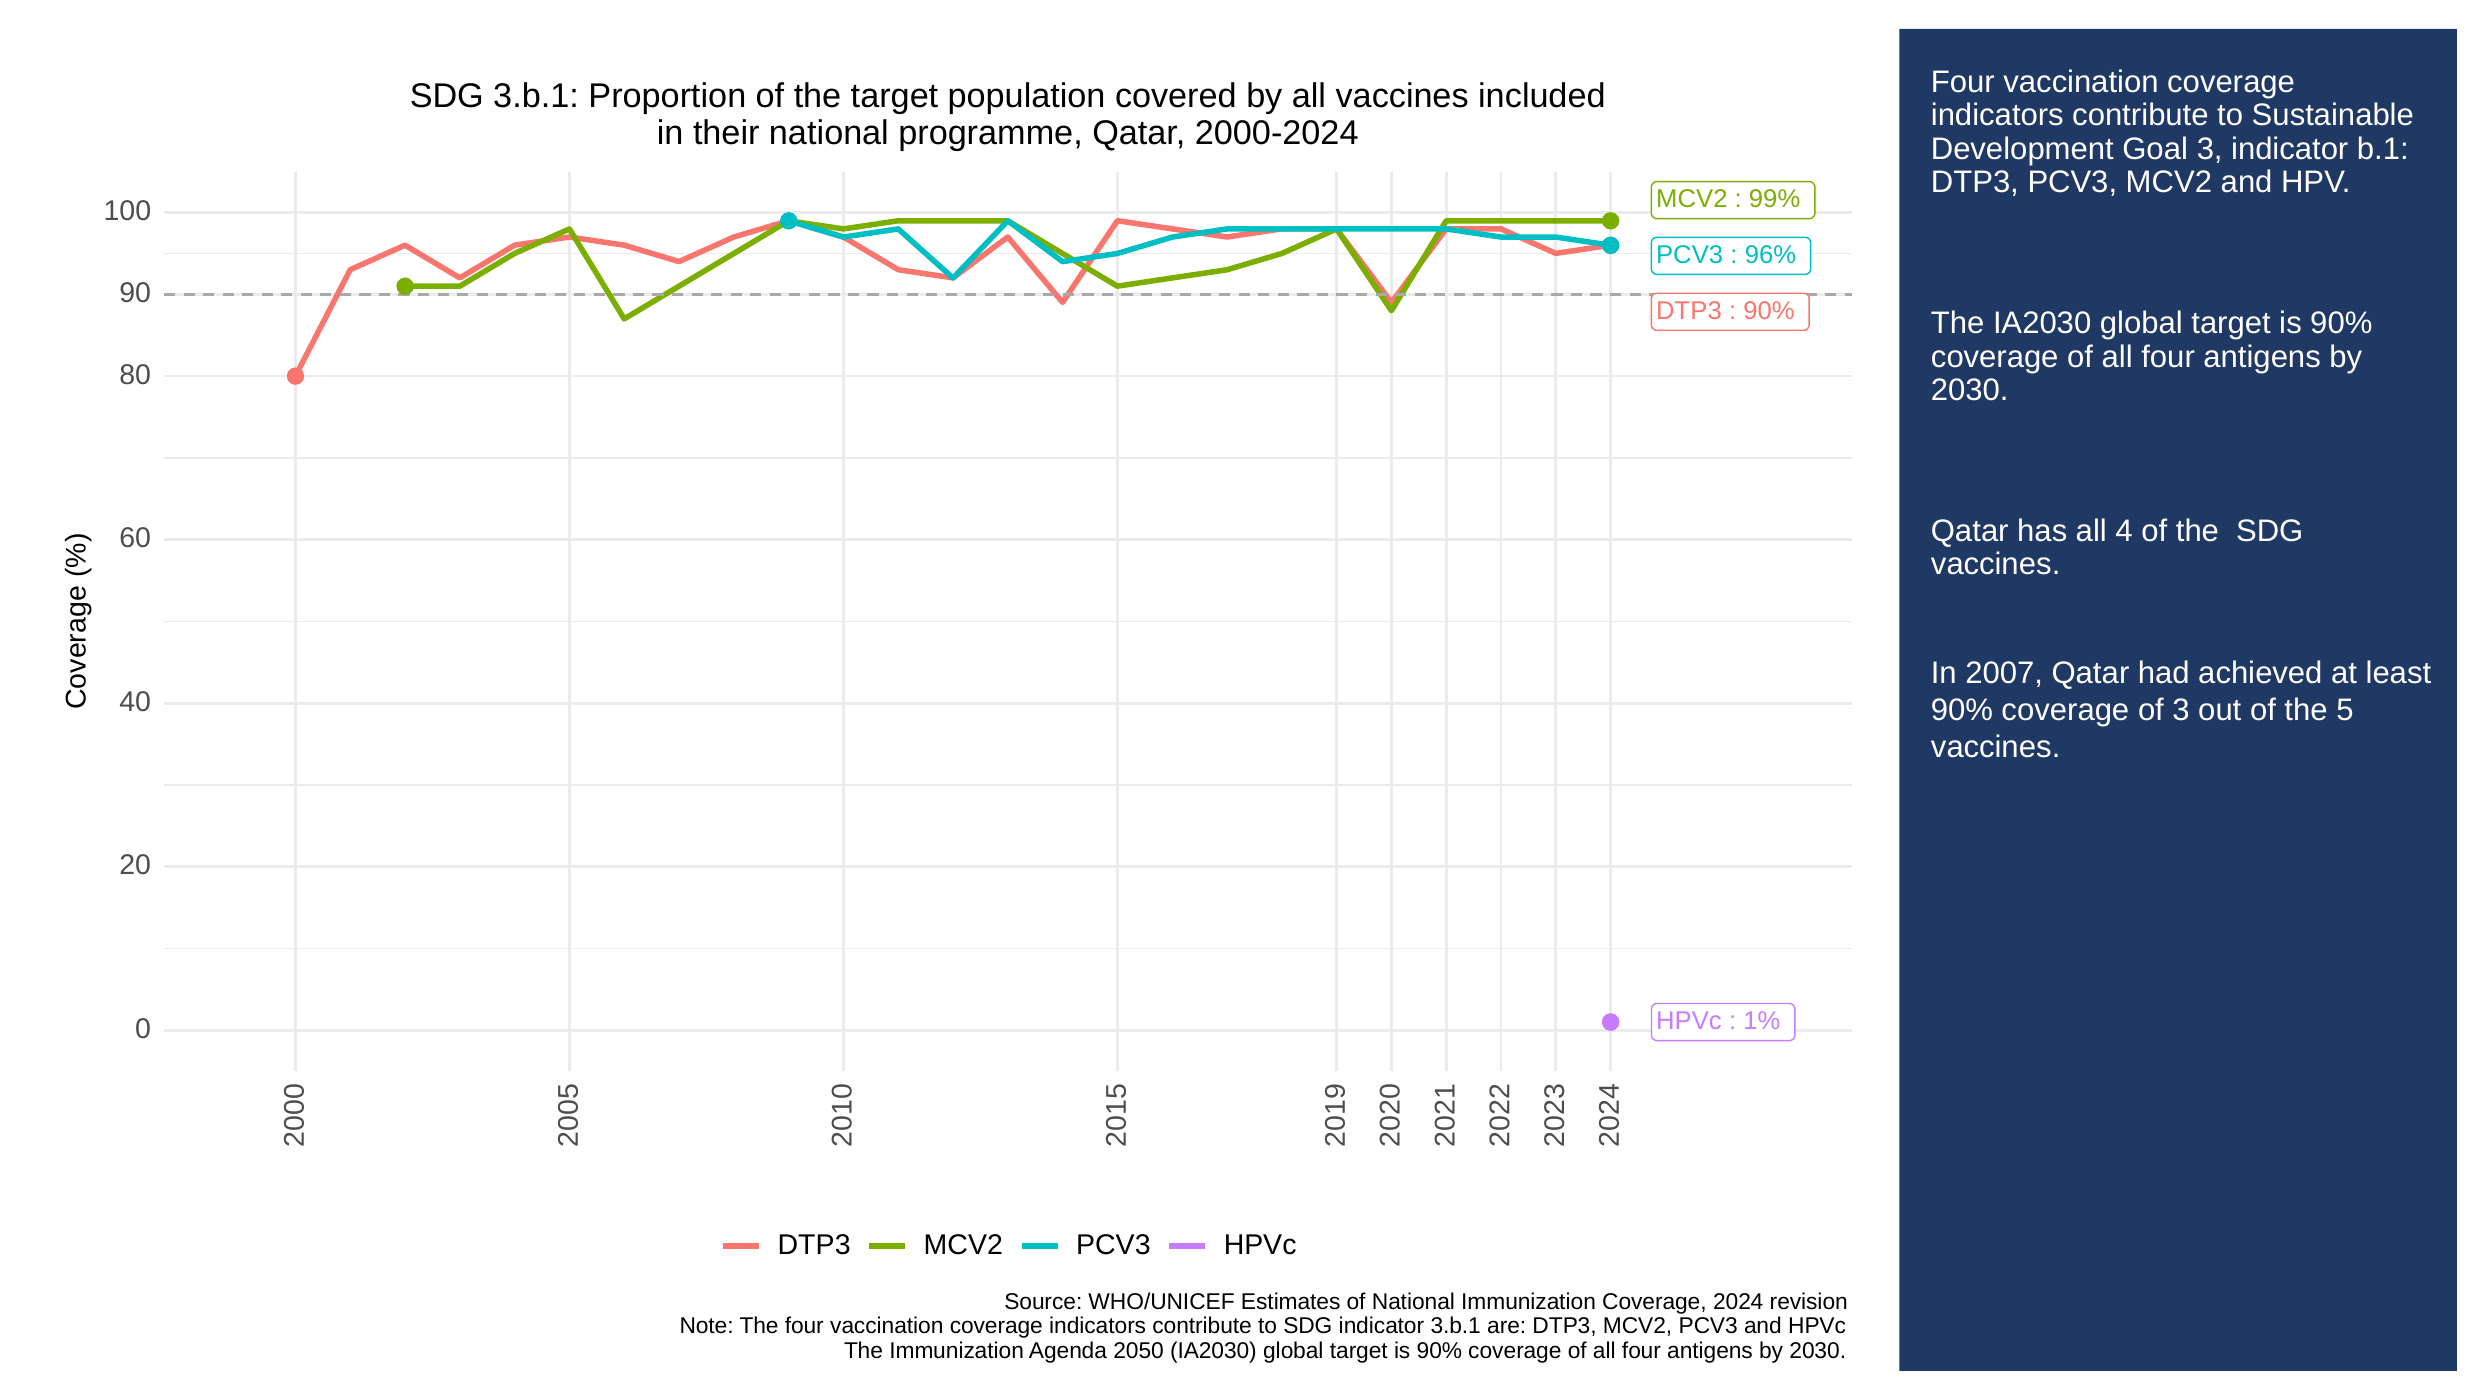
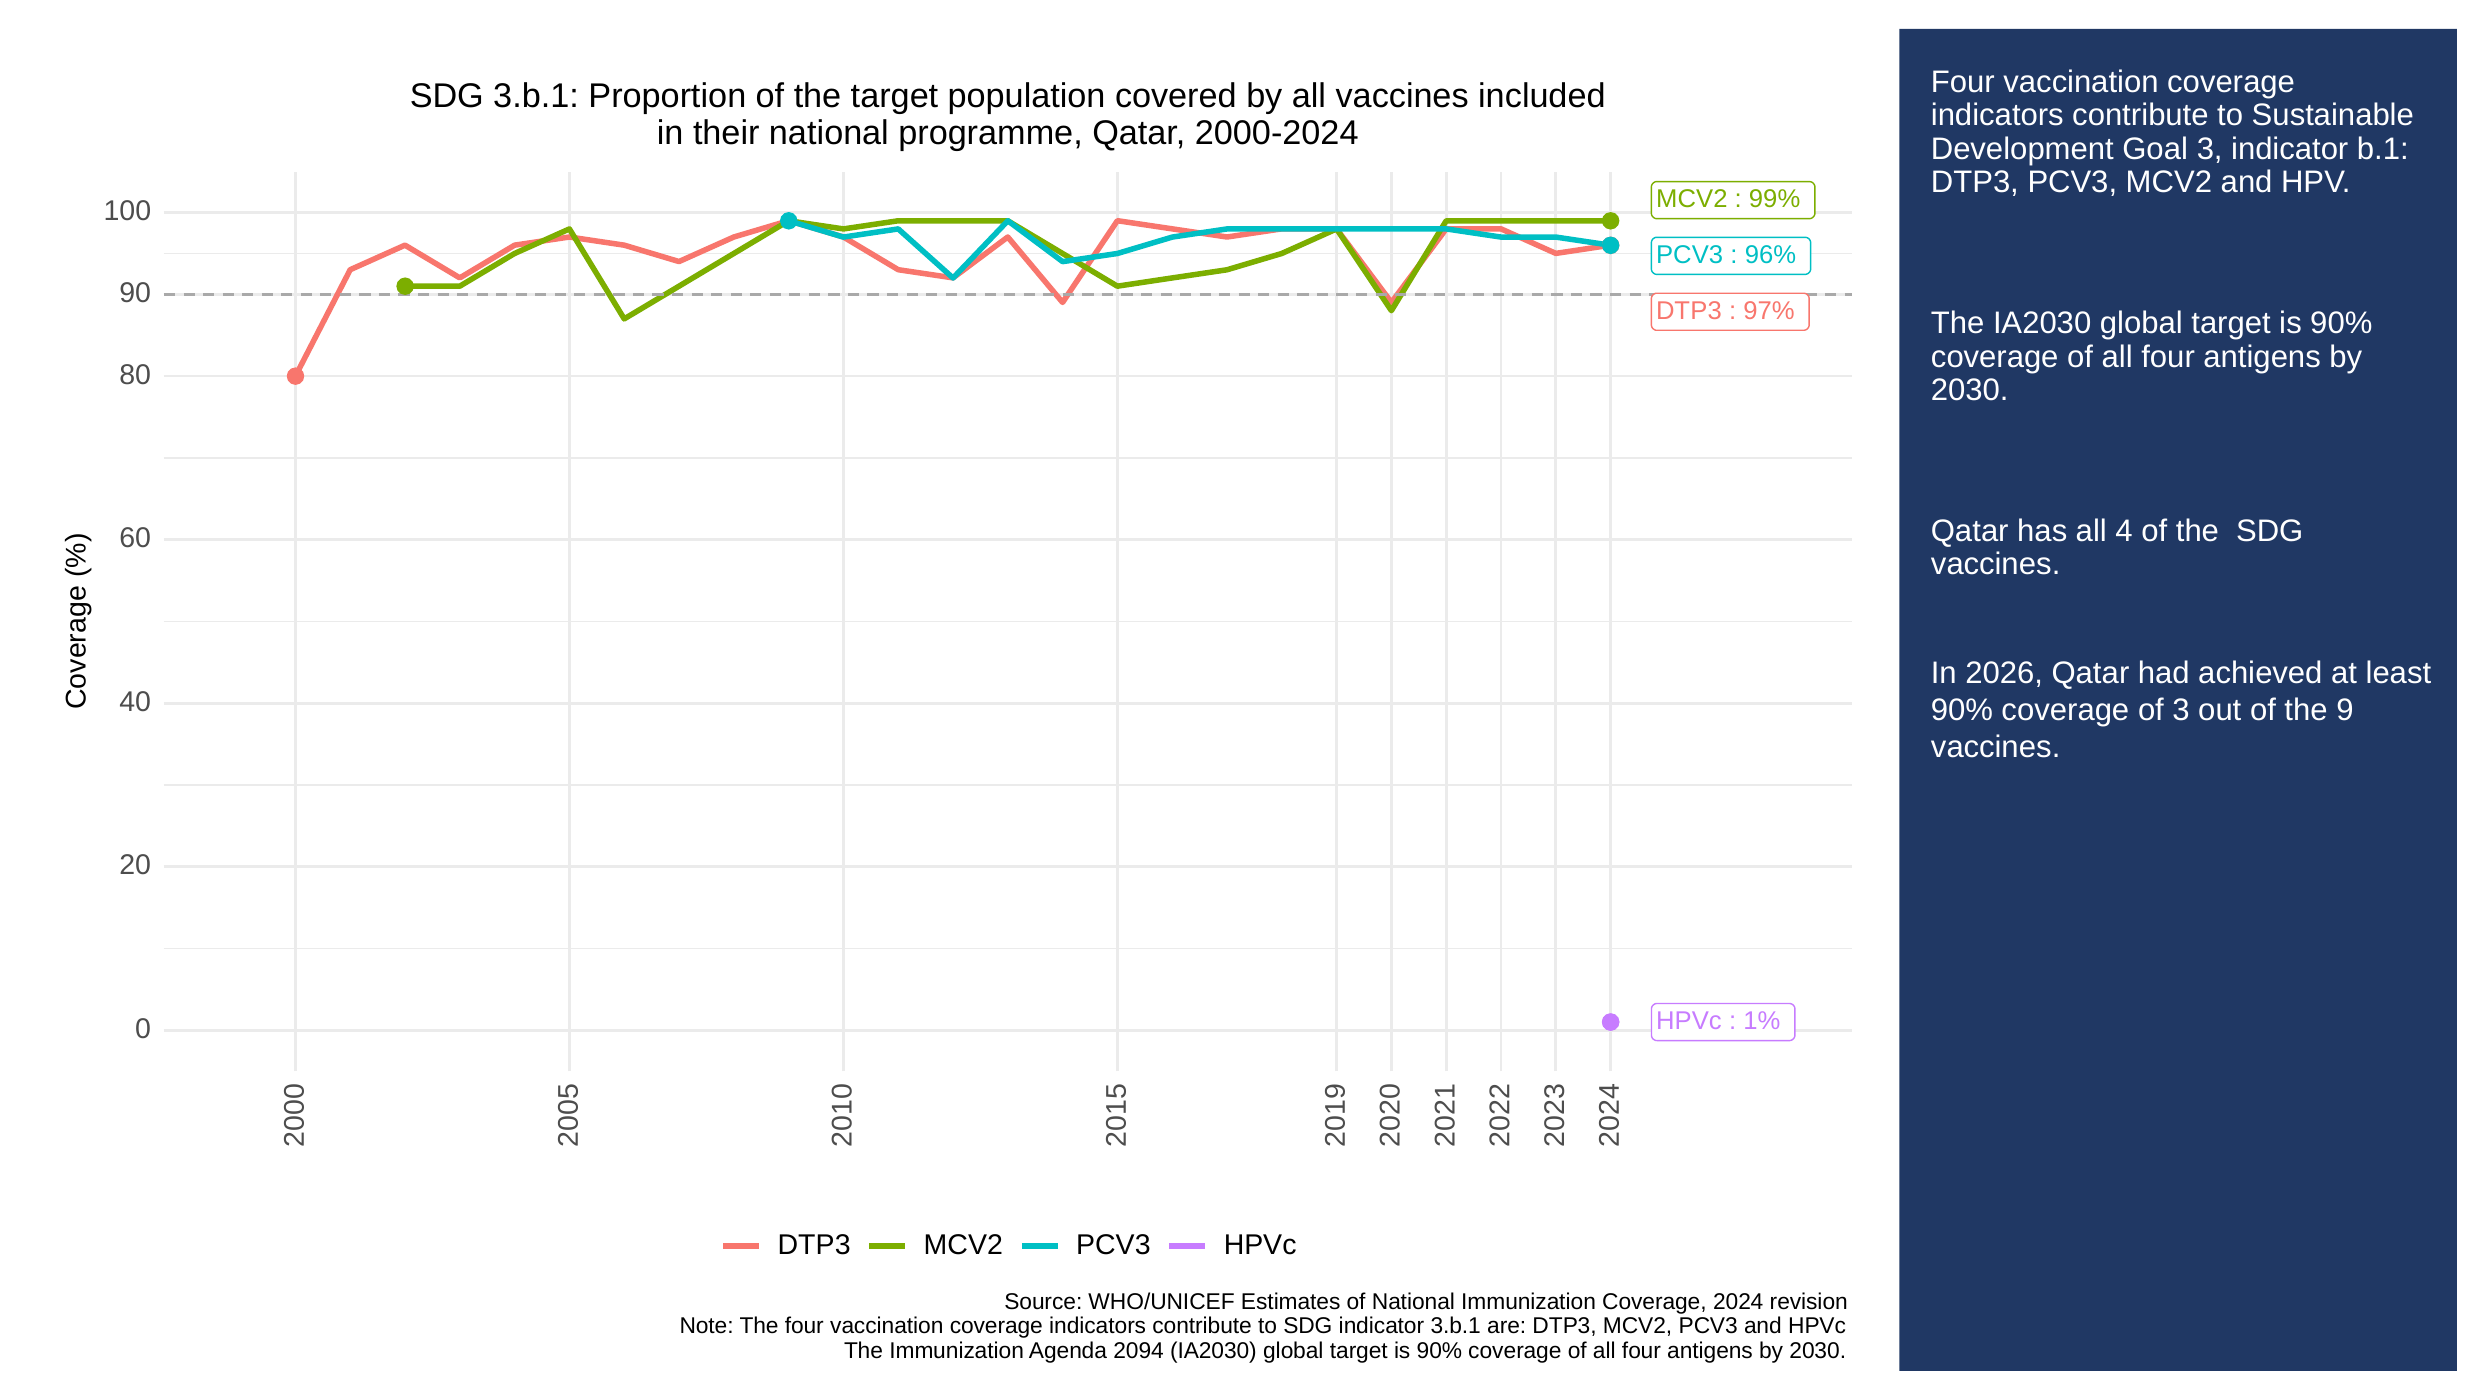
90% at (1769, 310): 90% -> 97%
2007: 2007 -> 2026
the 5: 5 -> 9
2050: 2050 -> 2094
